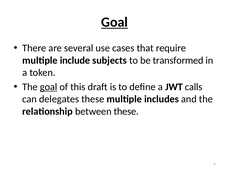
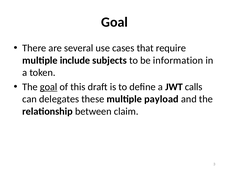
Goal at (114, 22) underline: present -> none
transformed: transformed -> information
includes: includes -> payload
between these: these -> claim
